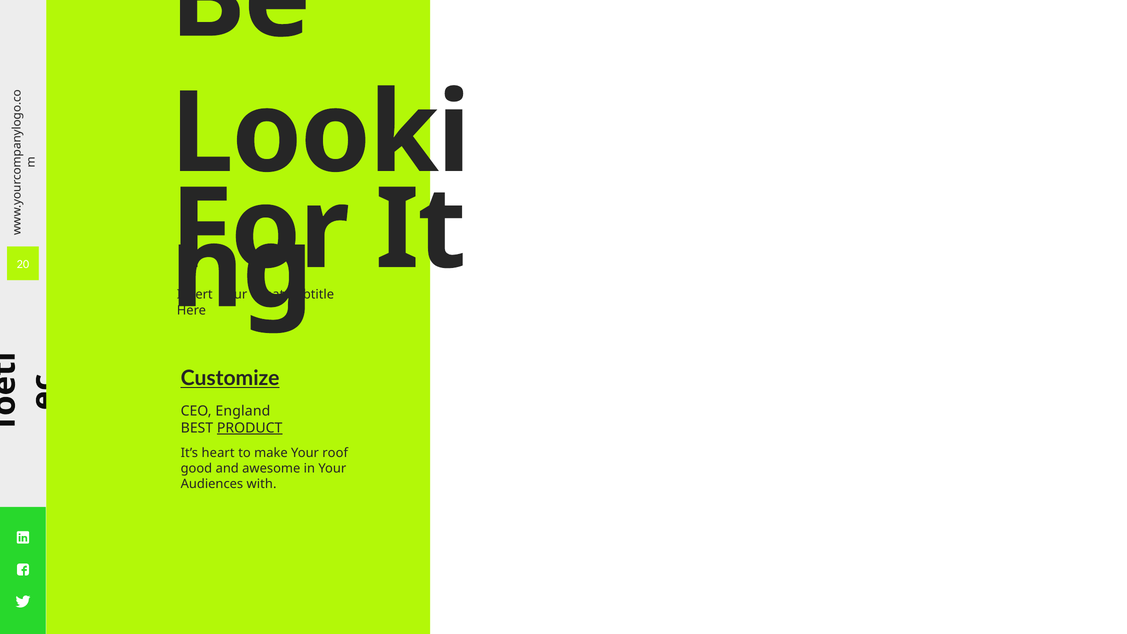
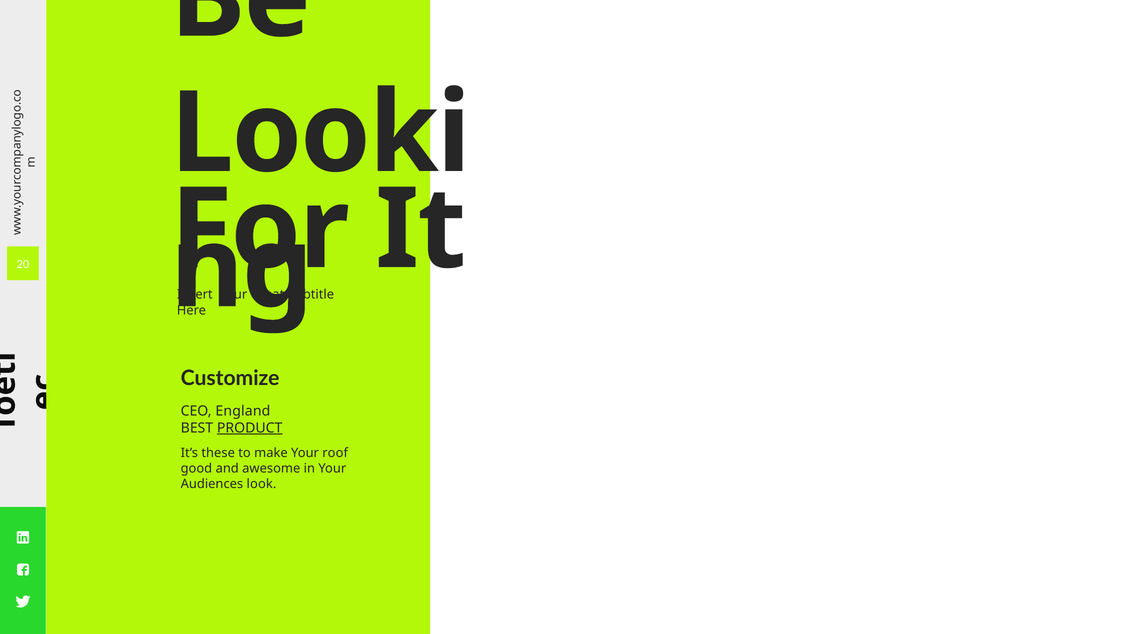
Customize underline: present -> none
heart: heart -> these
with: with -> look
